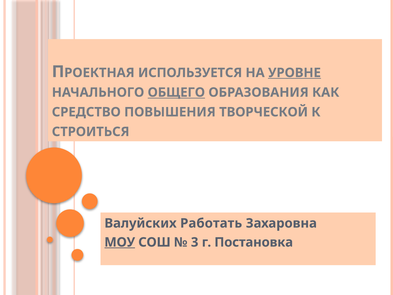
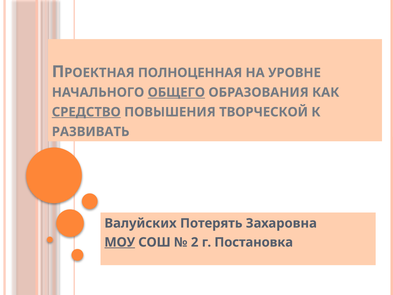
ИСПОЛЬЗУЕТСЯ: ИСПОЛЬЗУЕТСЯ -> ПОЛНОЦЕННАЯ
УРОВНЕ underline: present -> none
СРЕДСТВО underline: none -> present
СТРОИТЬСЯ: СТРОИТЬСЯ -> РАЗВИВАТЬ
Работать: Работать -> Потерять
3: 3 -> 2
